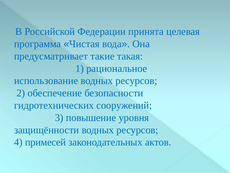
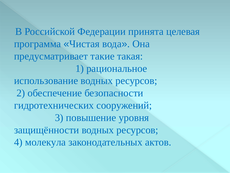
примесей: примесей -> молекула
